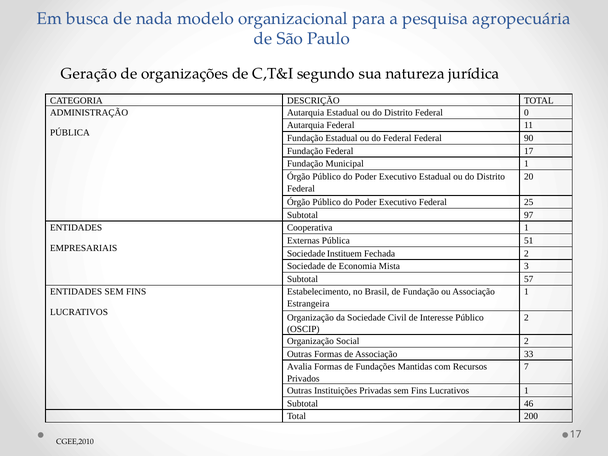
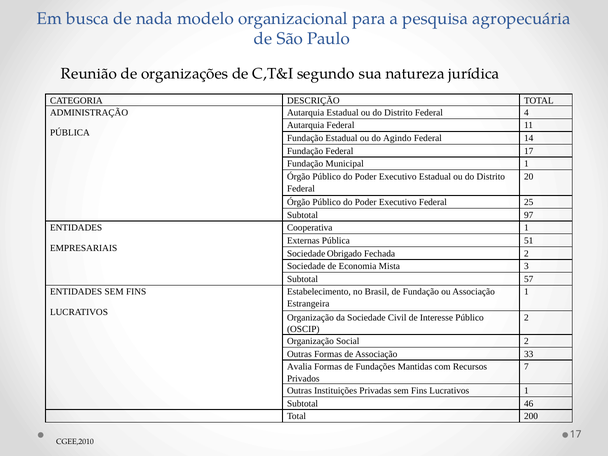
Geração: Geração -> Reunião
0: 0 -> 4
do Federal: Federal -> Agindo
90: 90 -> 14
Instituem: Instituem -> Obrigado
